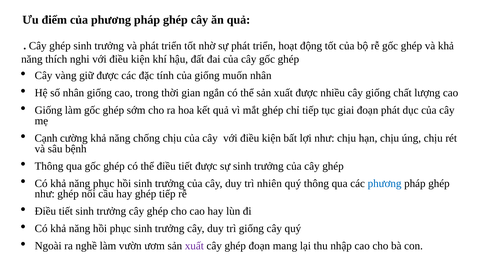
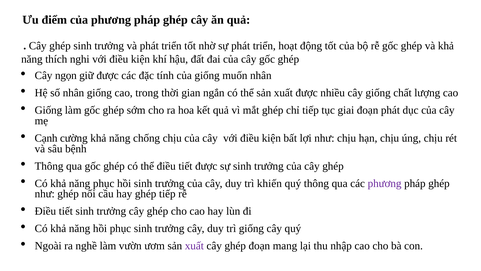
vàng: vàng -> ngọn
nhiên: nhiên -> khiến
phương at (385, 183) colour: blue -> purple
